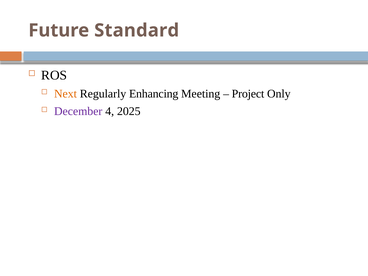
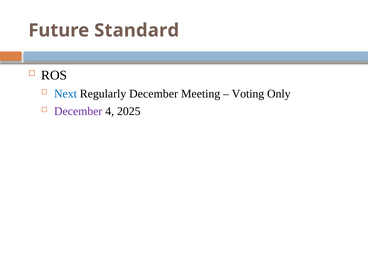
Next colour: orange -> blue
Regularly Enhancing: Enhancing -> December
Project: Project -> Voting
